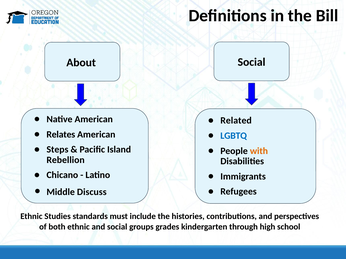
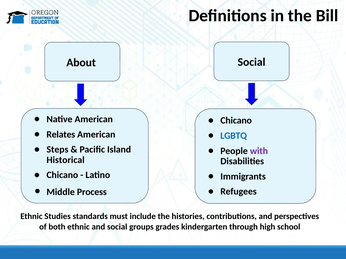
Related at (236, 121): Related -> Chicano
with colour: orange -> purple
Rebellion: Rebellion -> Historical
Discuss: Discuss -> Process
